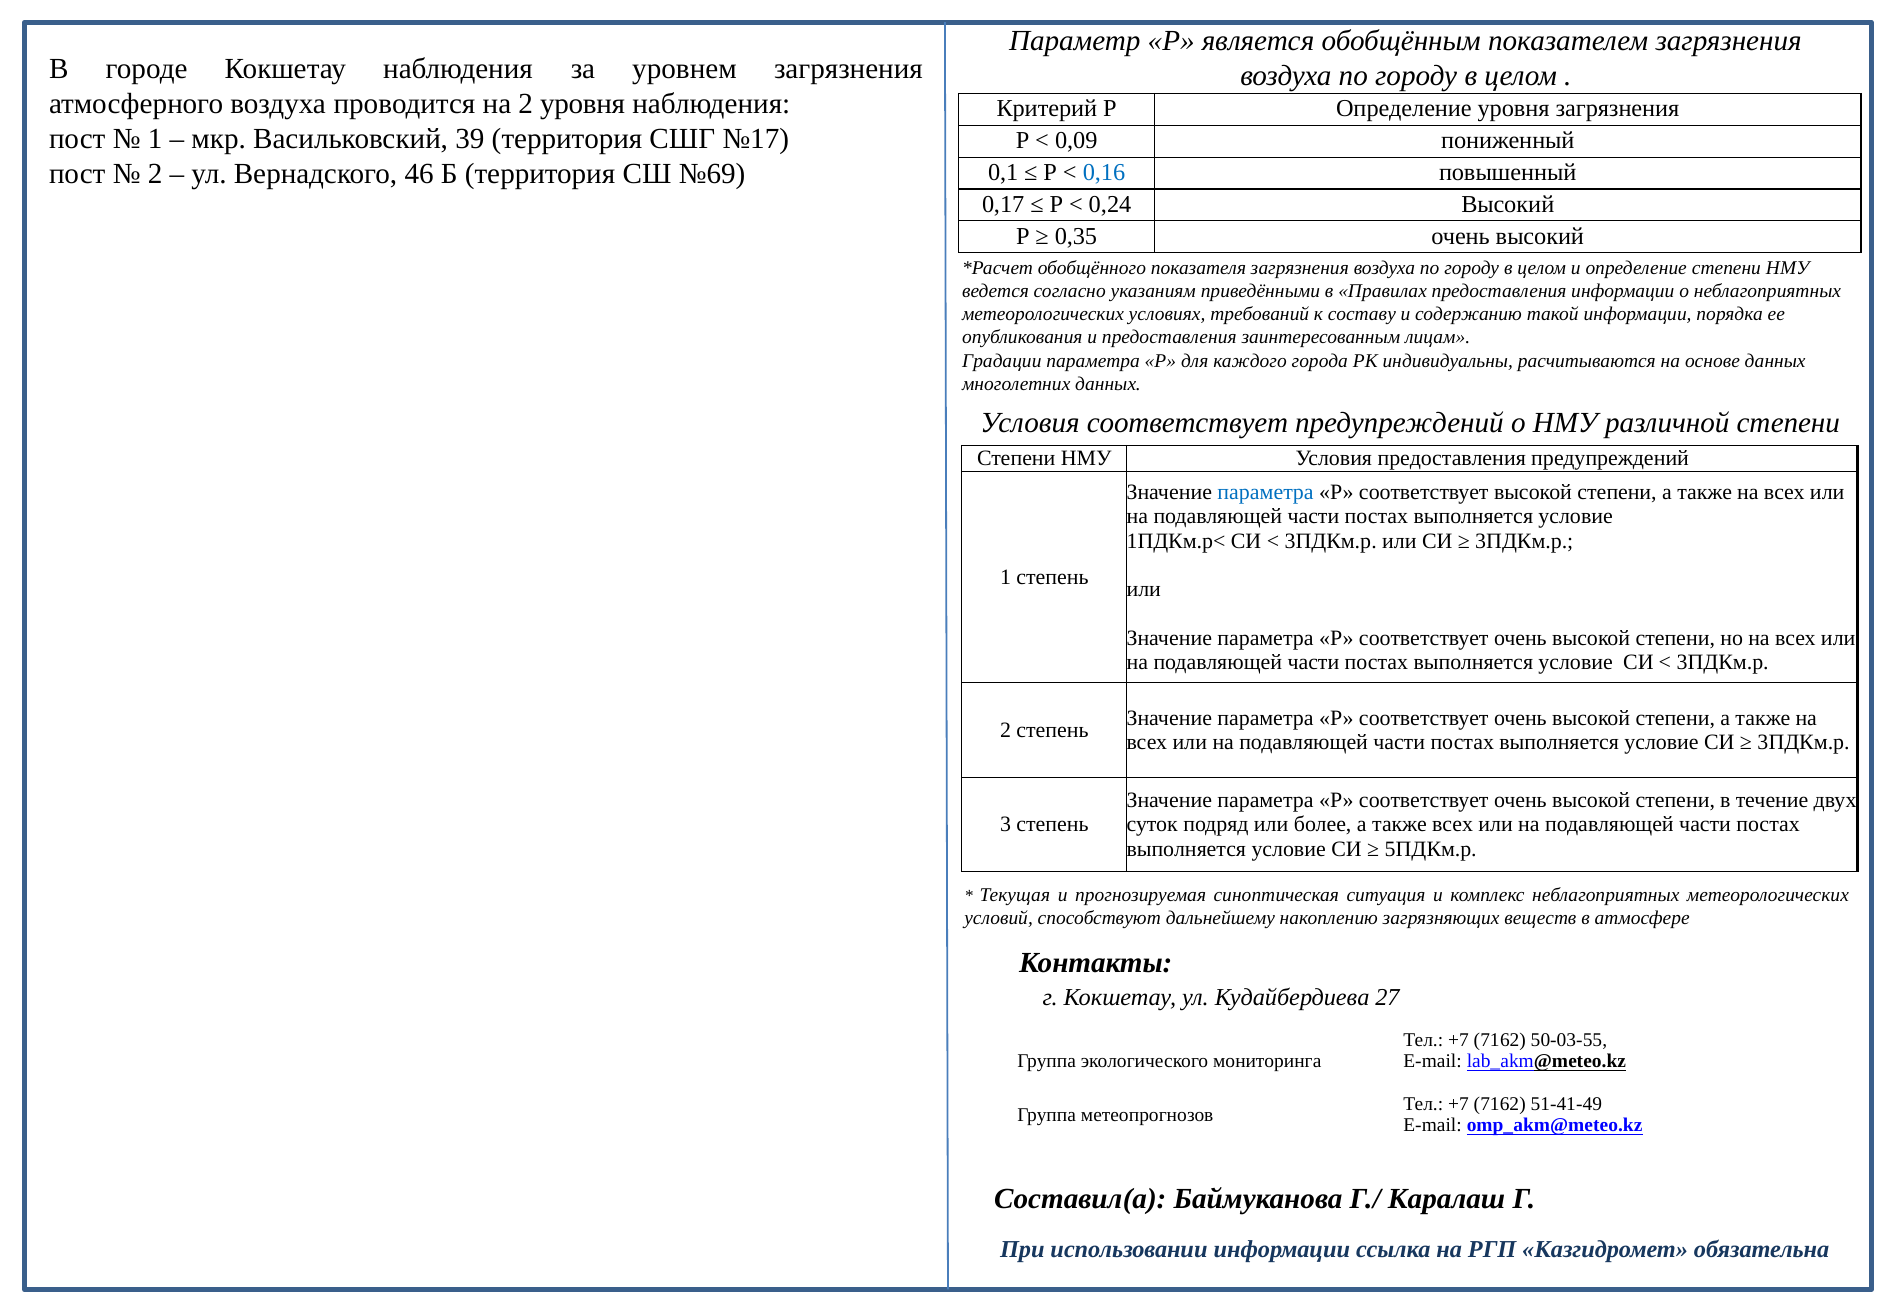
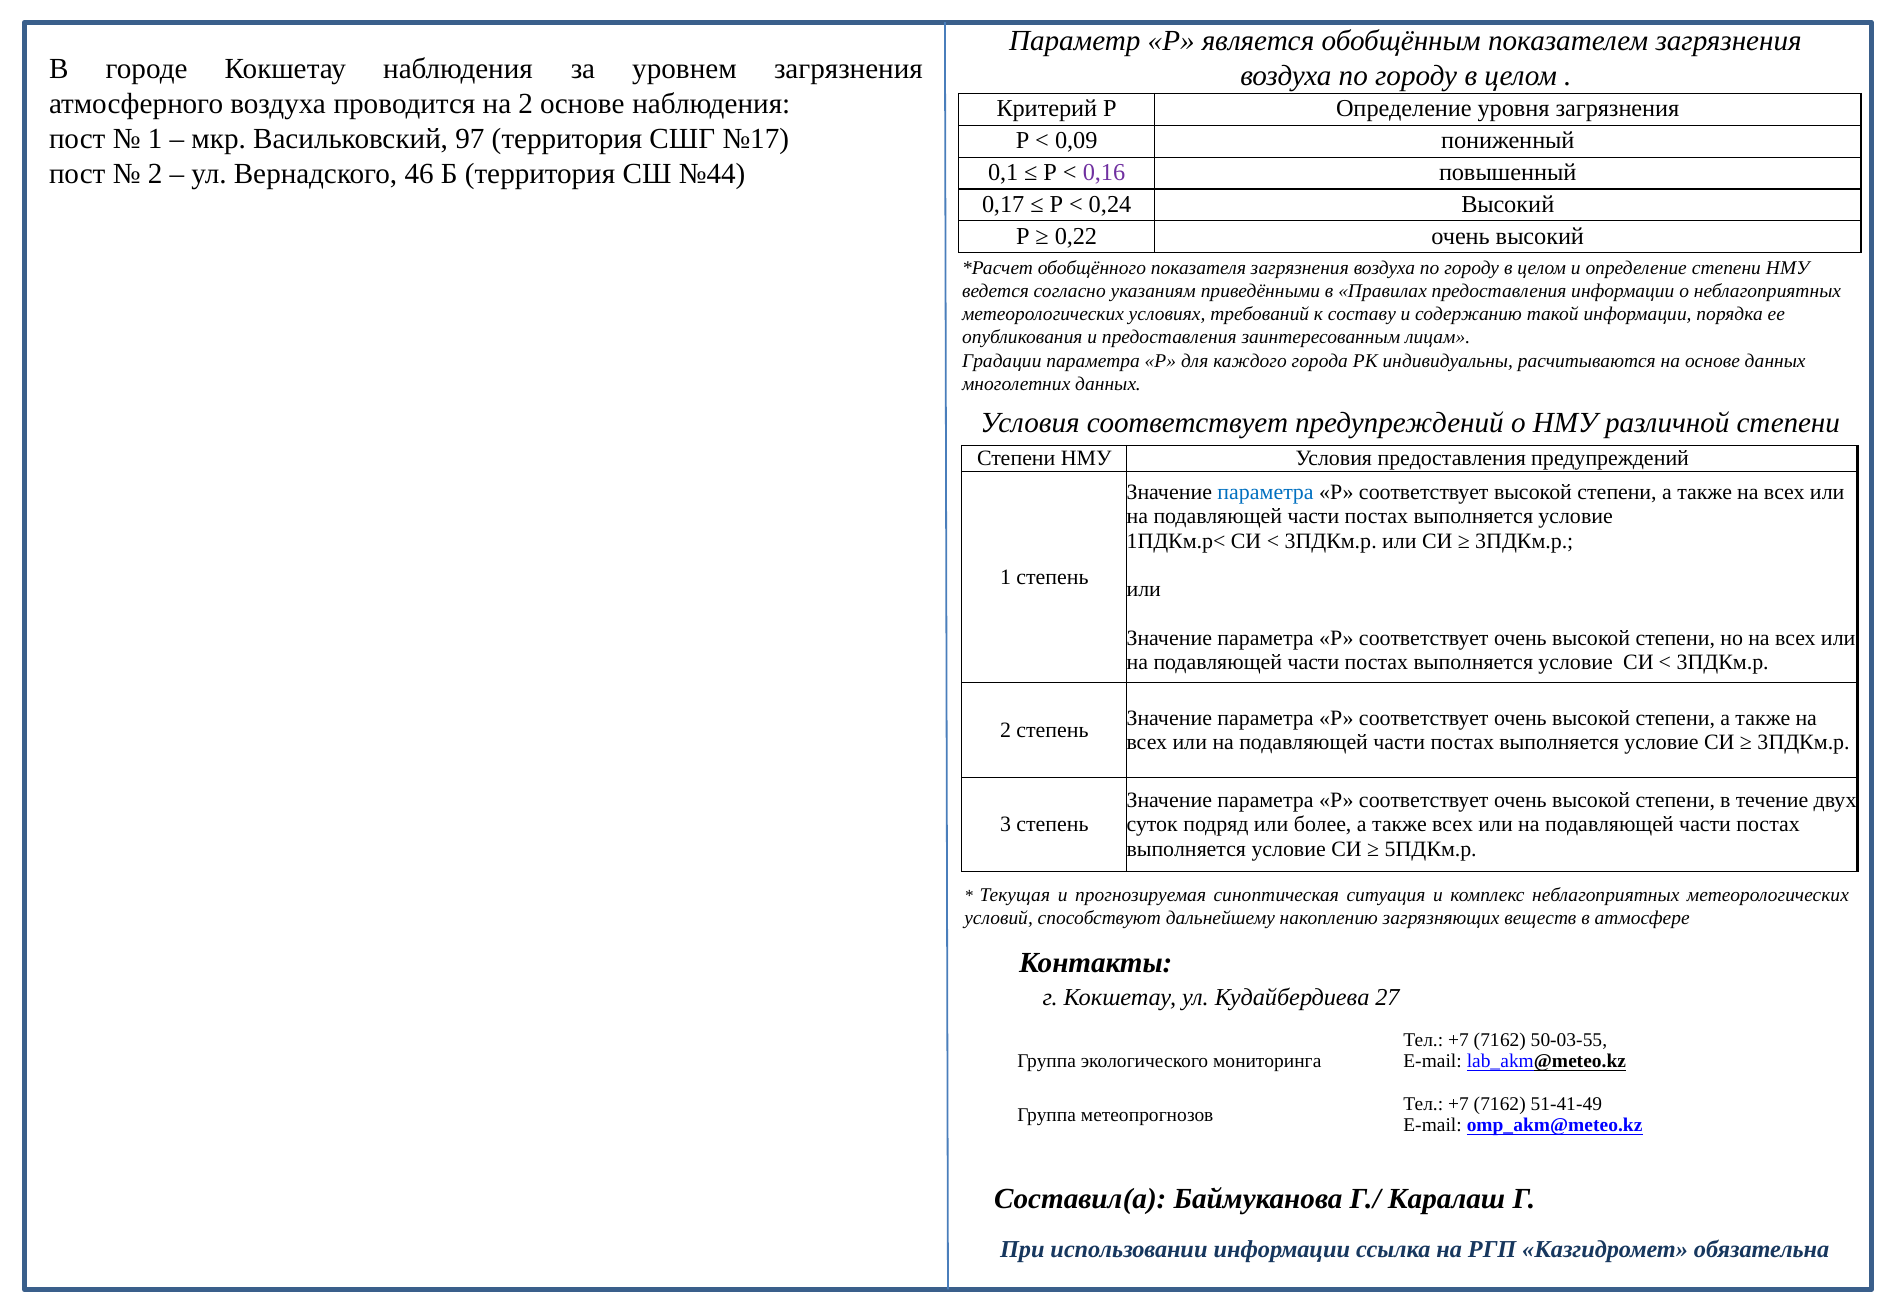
2 уровня: уровня -> основе
39: 39 -> 97
№69: №69 -> №44
0,16 colour: blue -> purple
0,35: 0,35 -> 0,22
